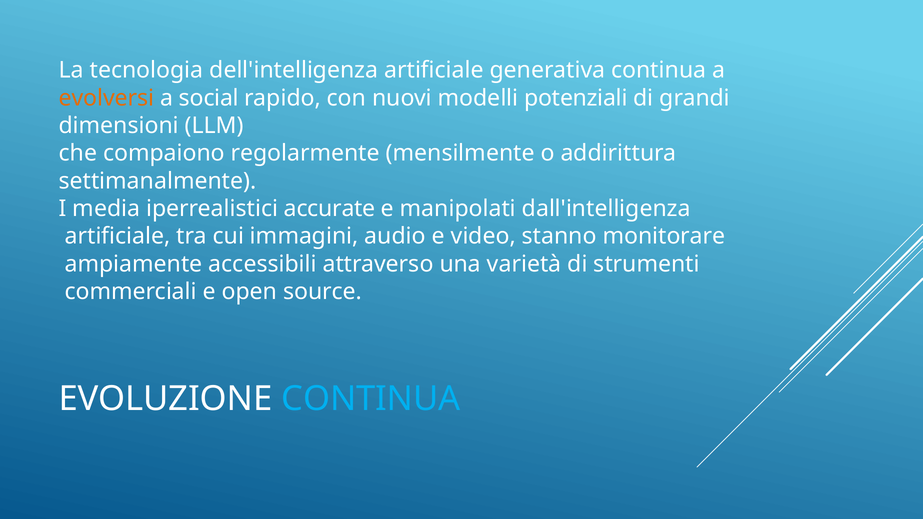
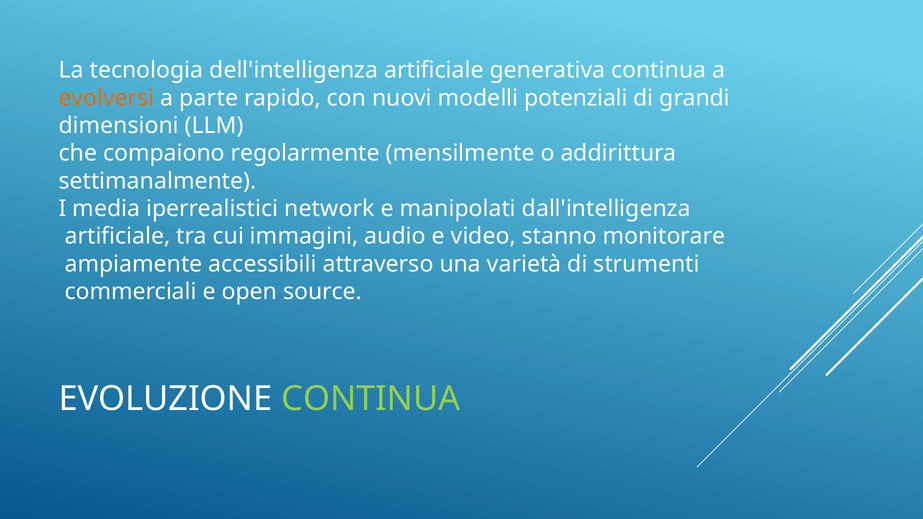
social: social -> parte
accurate: accurate -> network
CONTINUA at (371, 399) colour: light blue -> light green
